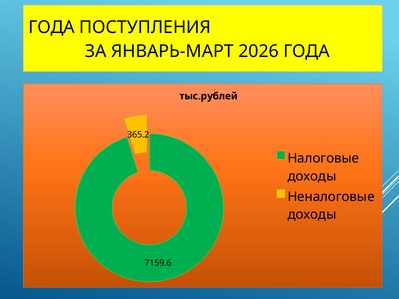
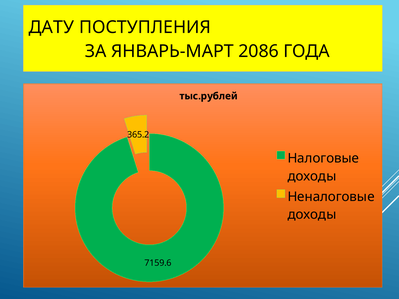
ГОДА at (52, 27): ГОДА -> ДАТУ
2026: 2026 -> 2086
